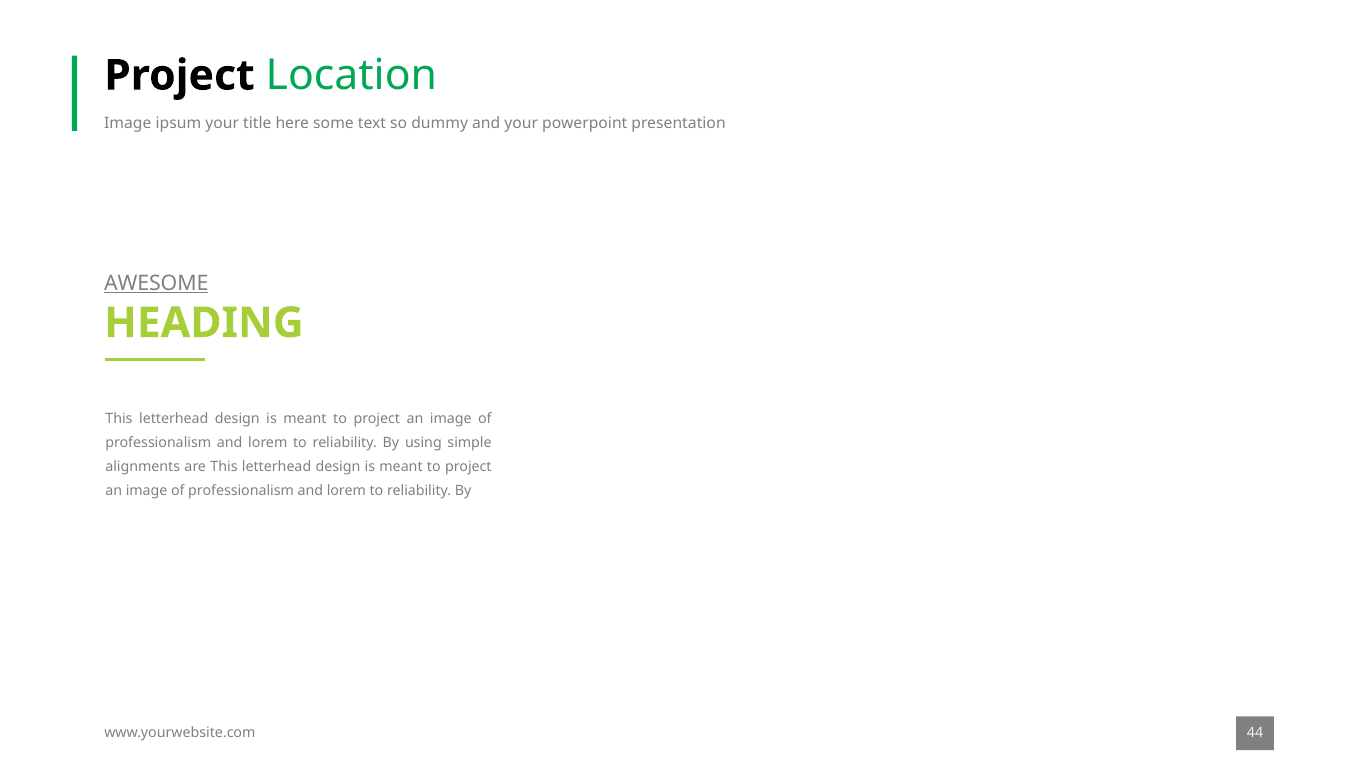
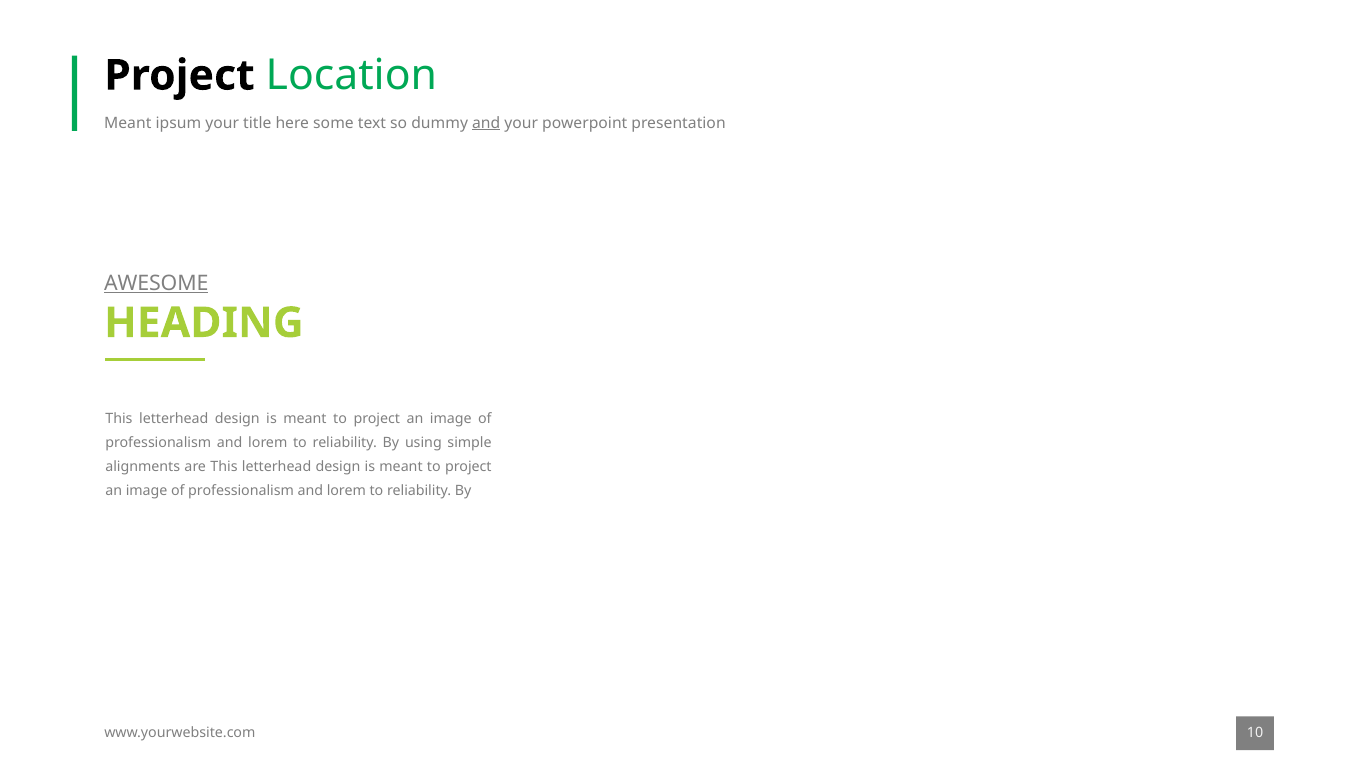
Image at (128, 123): Image -> Meant
and at (486, 123) underline: none -> present
44: 44 -> 10
